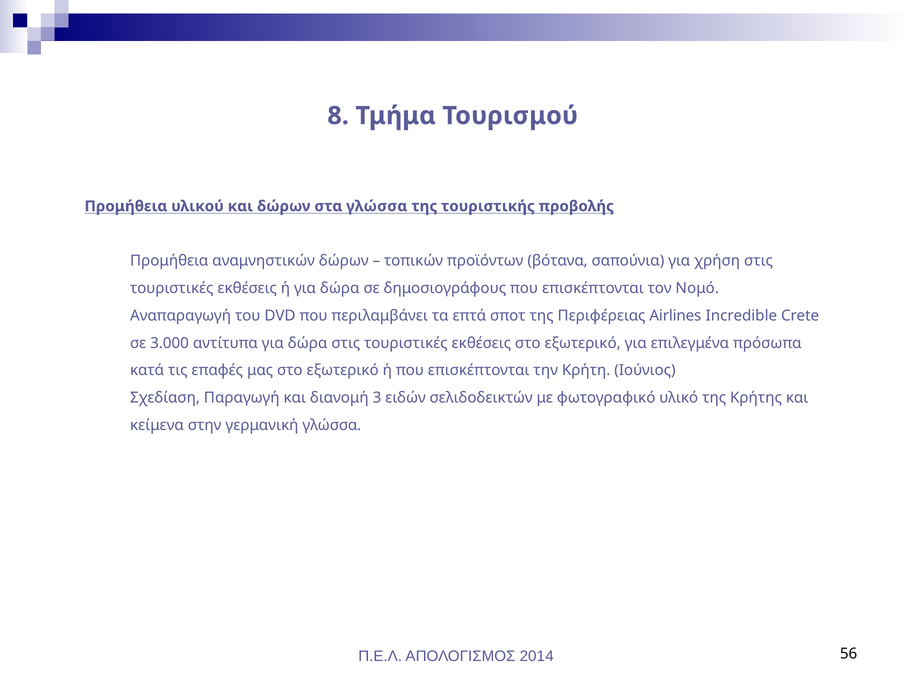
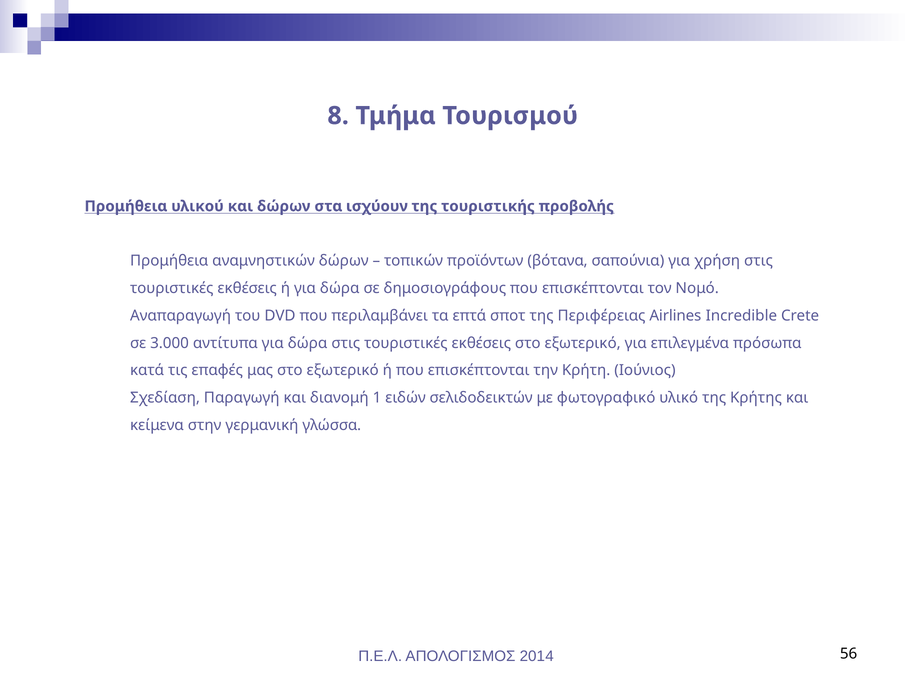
στα γλώσσα: γλώσσα -> ισχύουν
3: 3 -> 1
